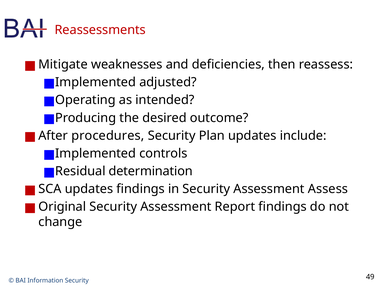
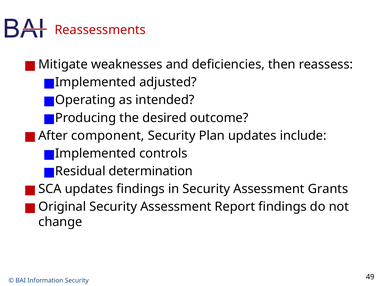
procedures: procedures -> component
Assess: Assess -> Grants
